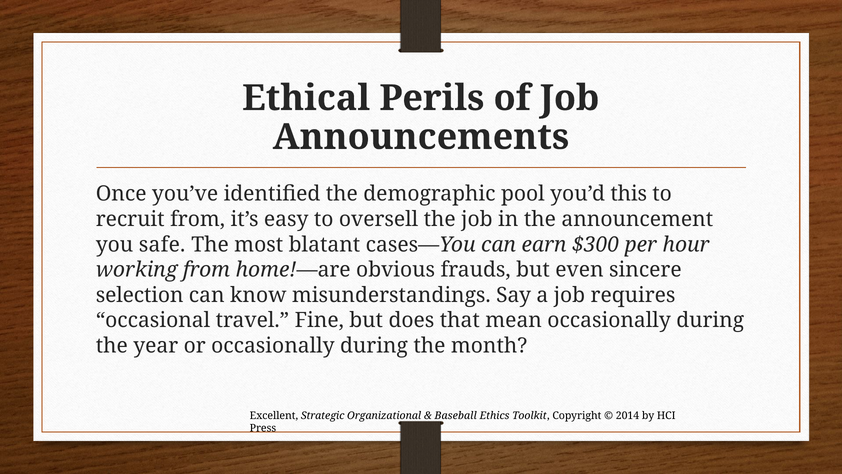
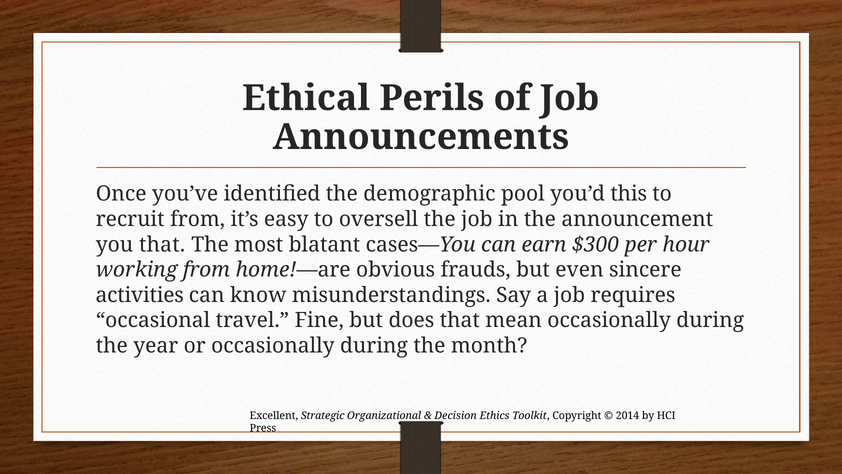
you safe: safe -> that
selection: selection -> activities
Baseball: Baseball -> Decision
